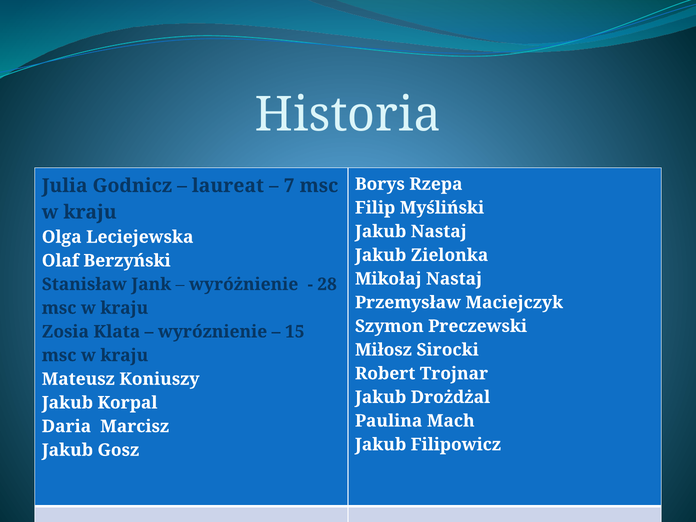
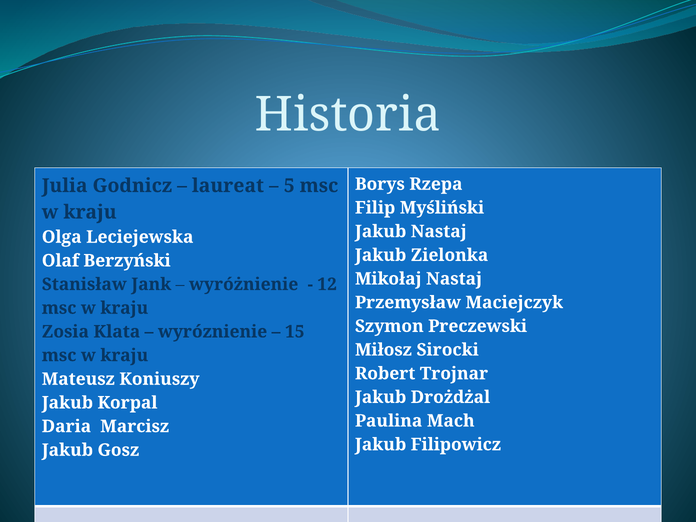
7: 7 -> 5
28: 28 -> 12
